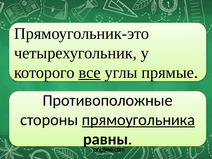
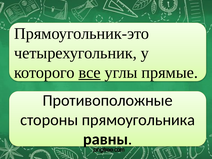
прямоугольника underline: present -> none
